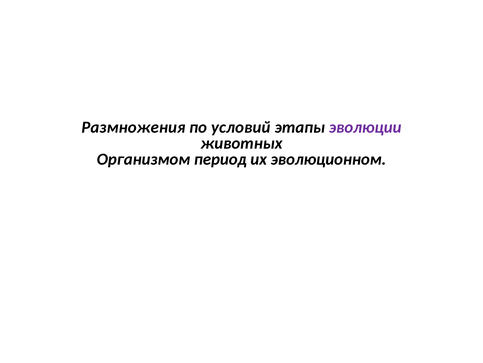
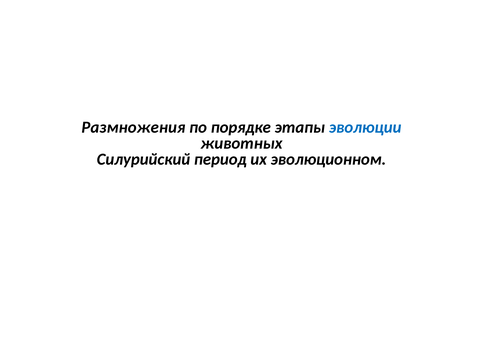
условий: условий -> порядке
эволюции colour: purple -> blue
Организмом: Организмом -> Силурийский
